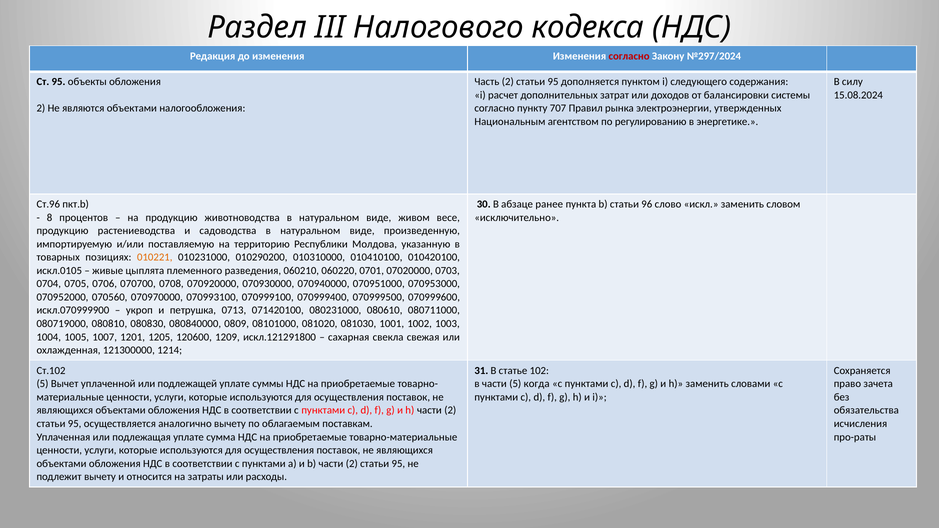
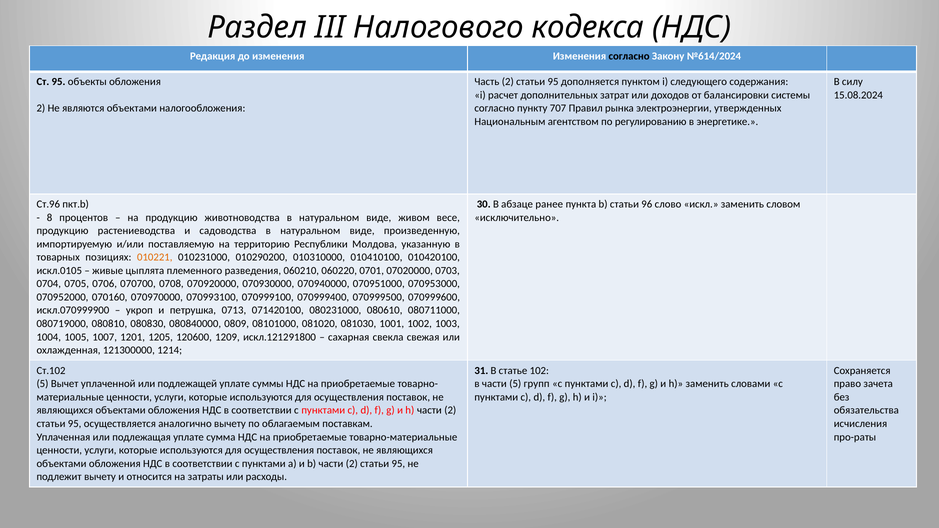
согласно at (629, 56) colour: red -> black
№297/2024: №297/2024 -> №614/2024
070560: 070560 -> 070160
когда: когда -> групп
